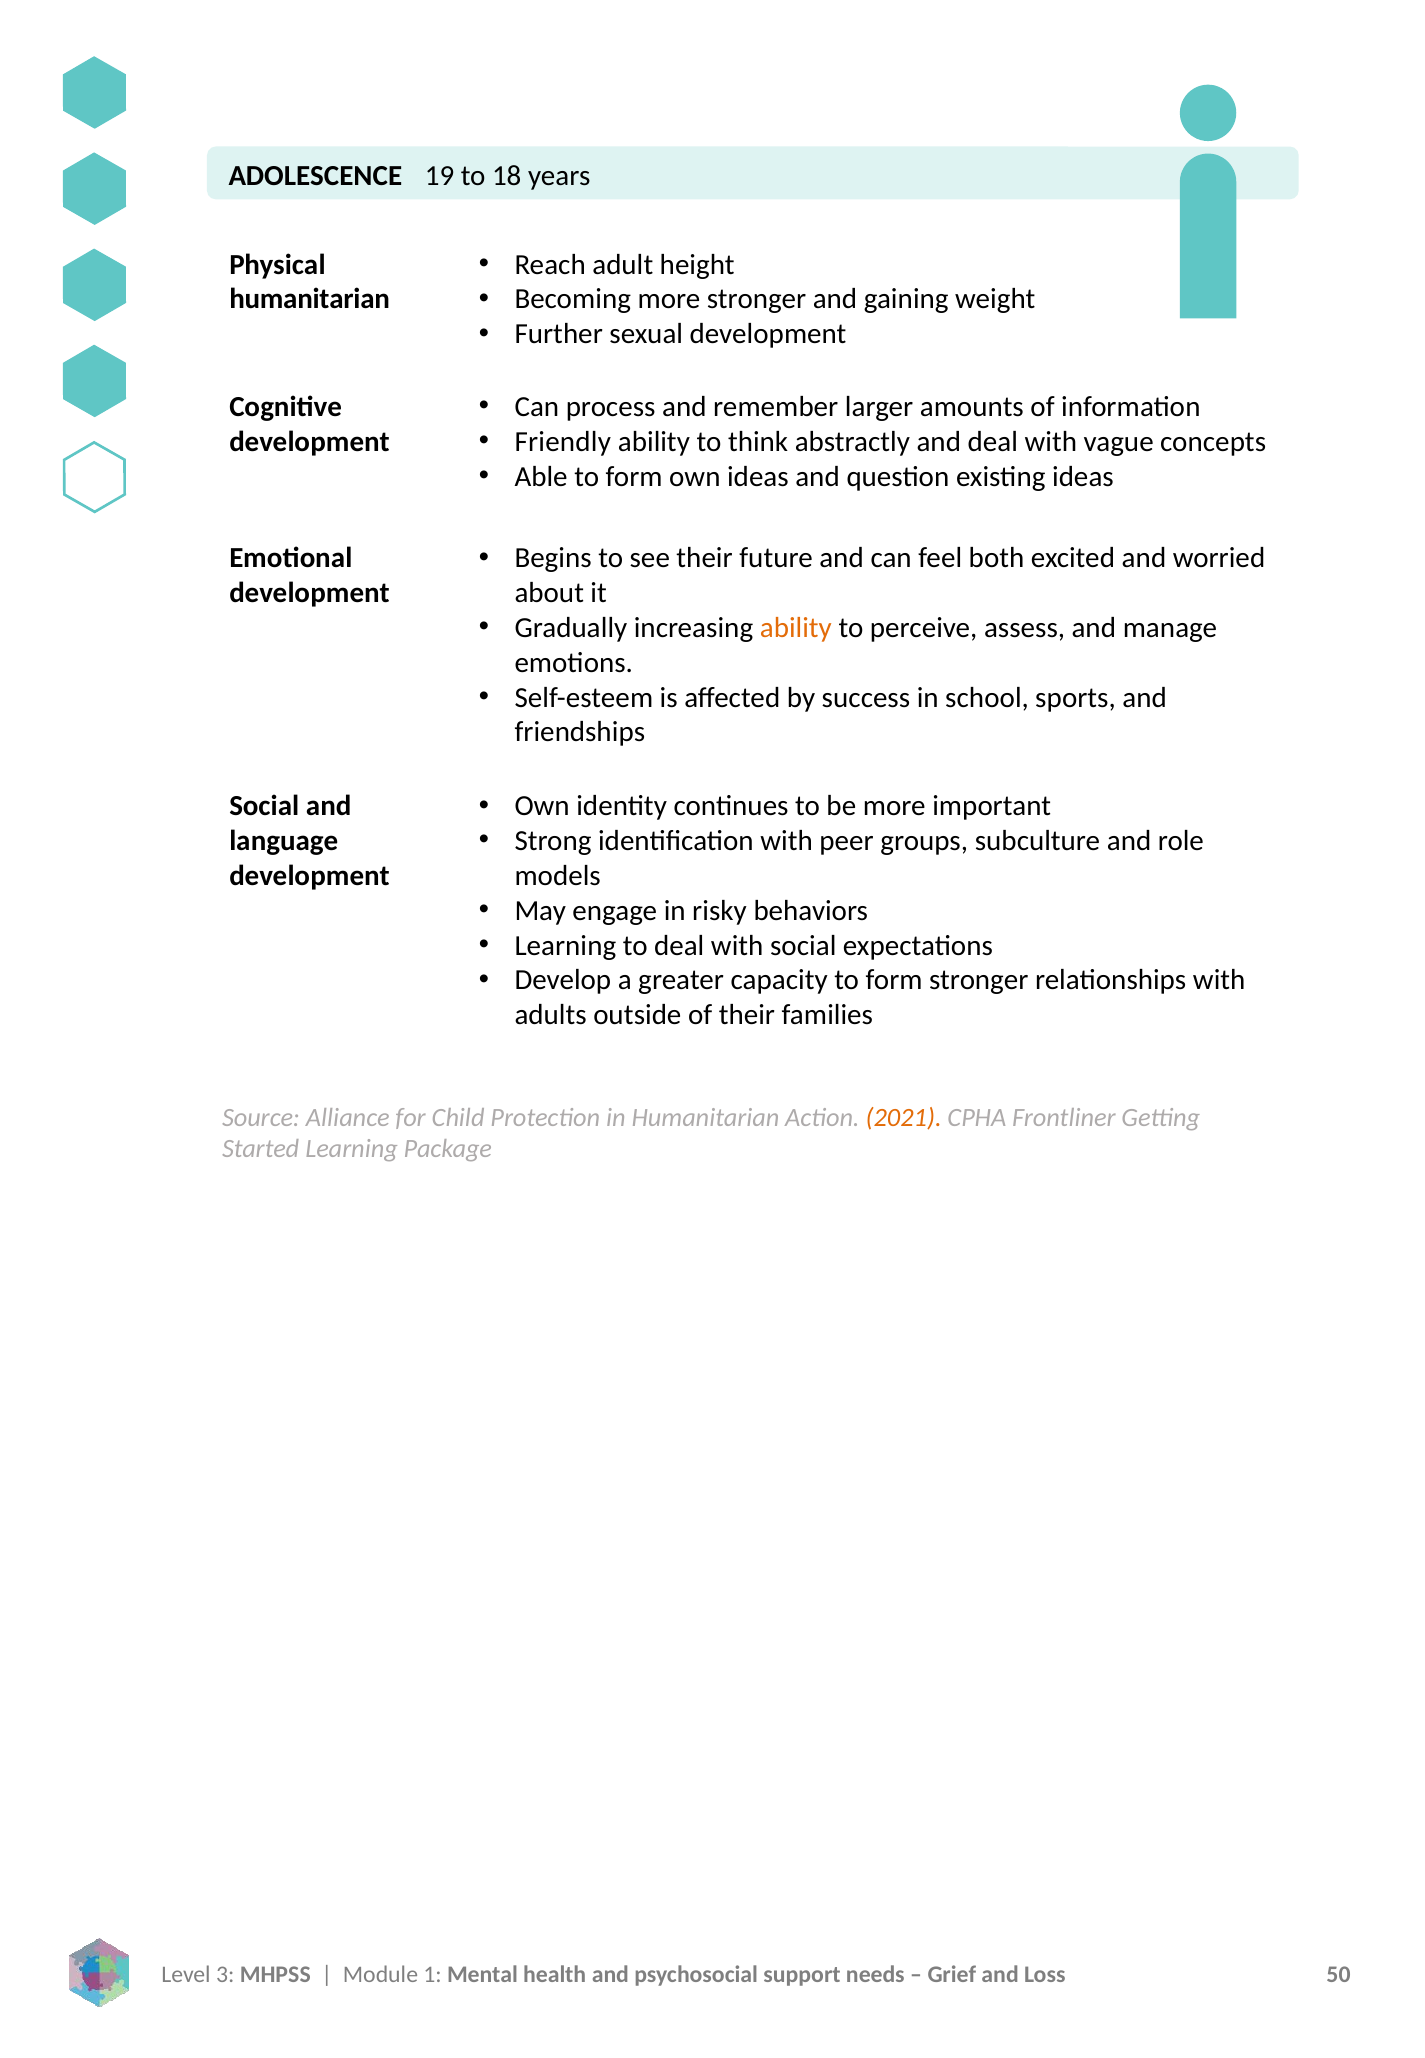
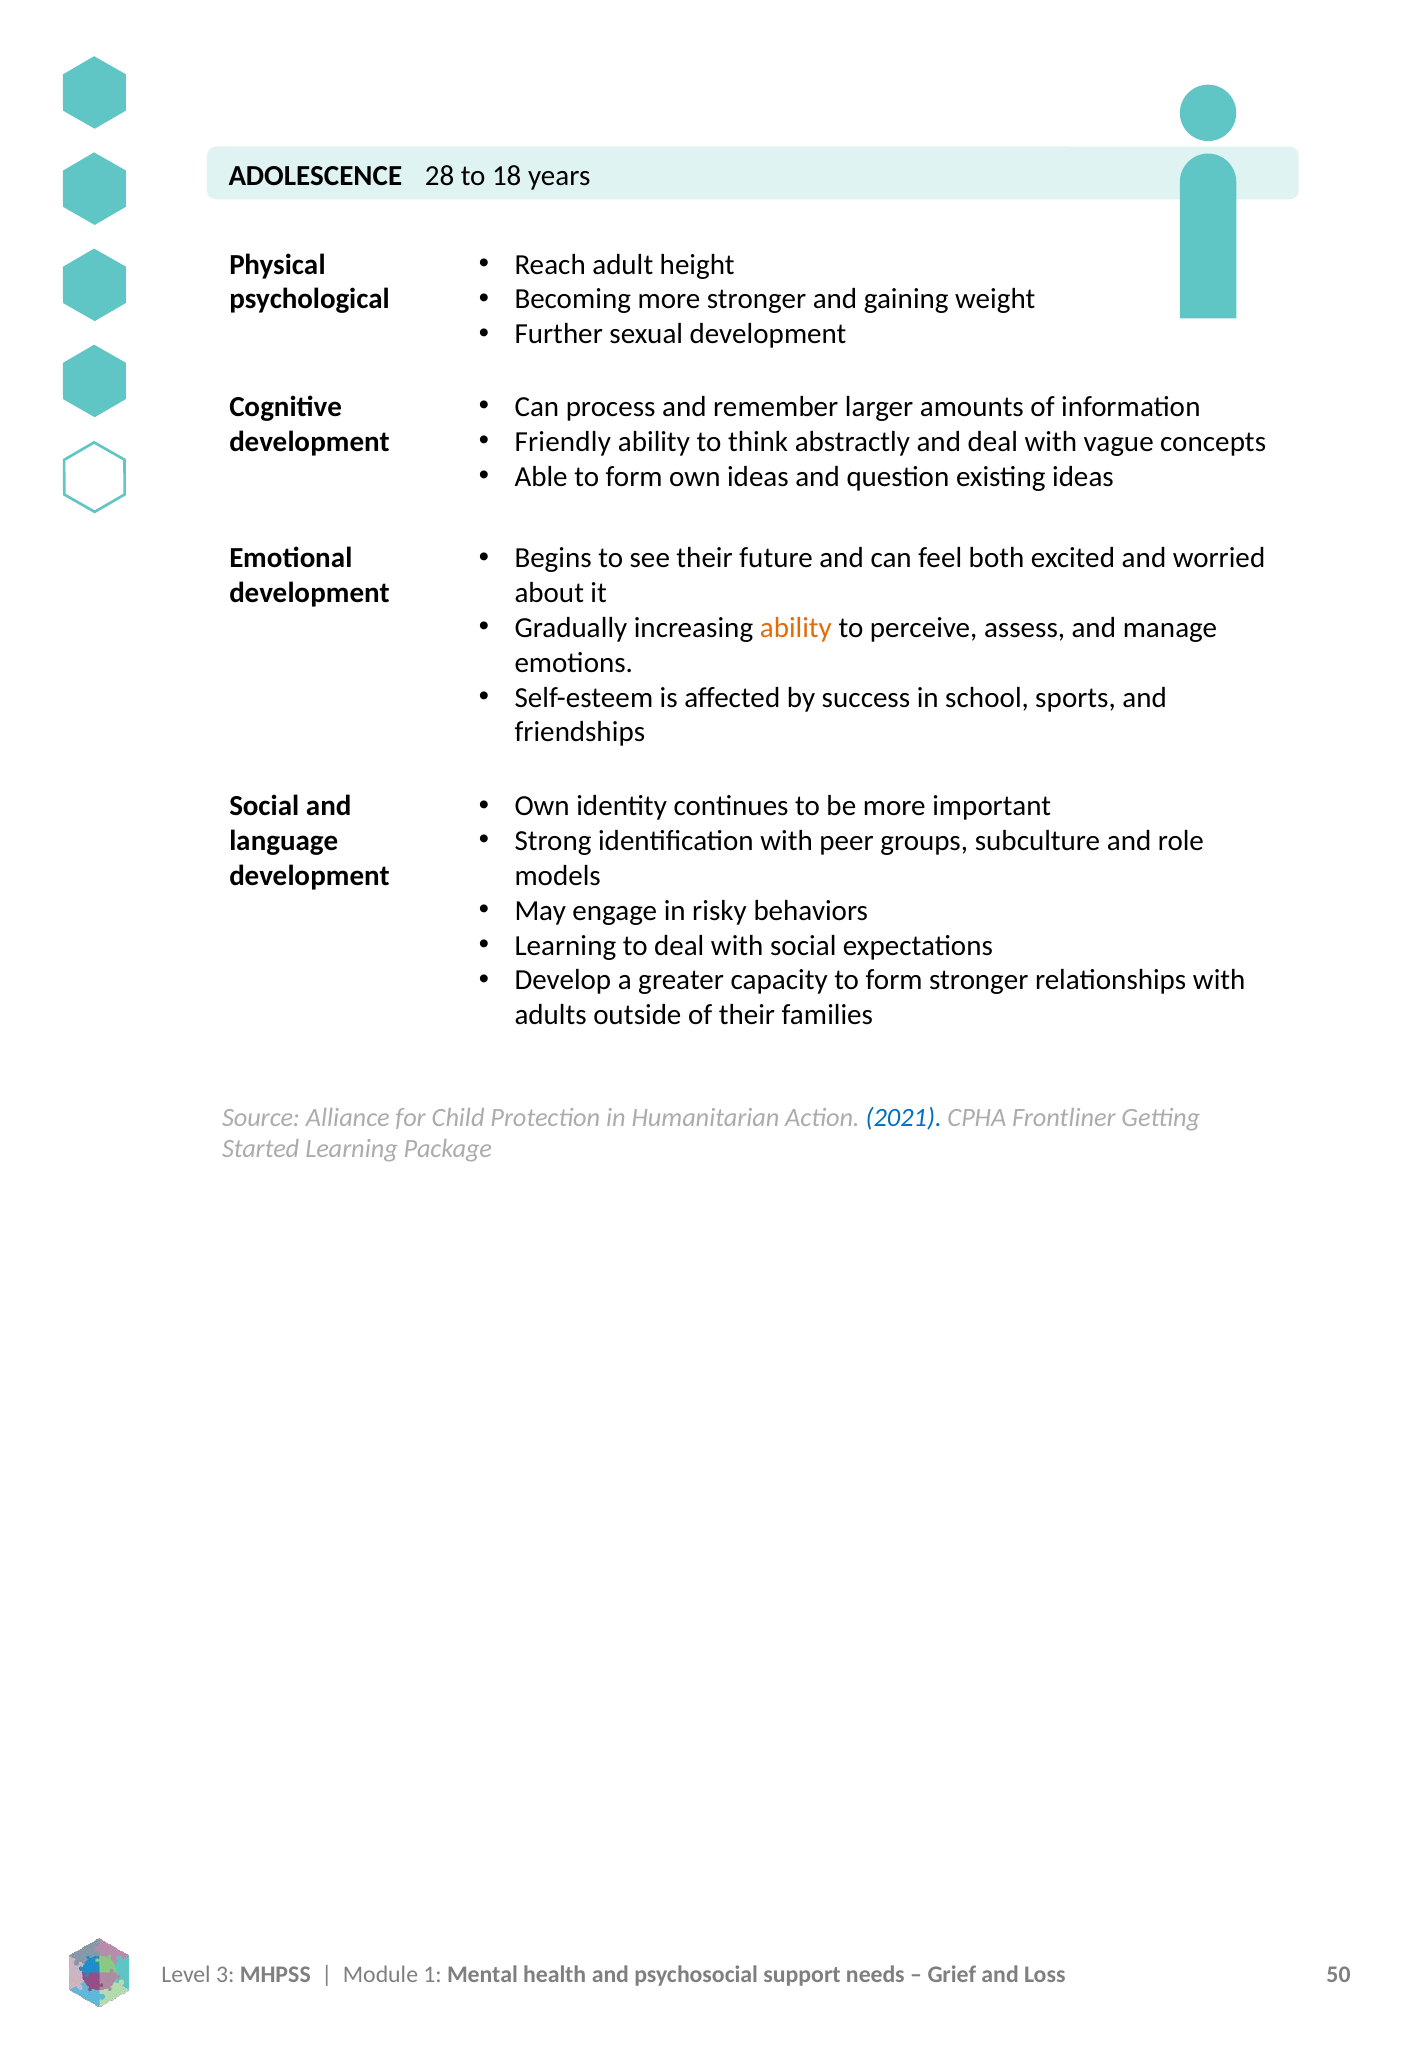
19: 19 -> 28
humanitarian at (310, 299): humanitarian -> psychological
2021 colour: orange -> blue
